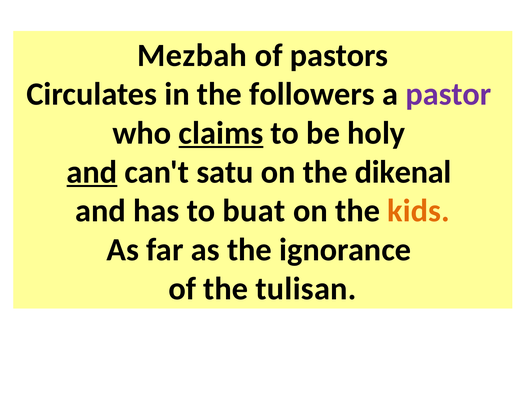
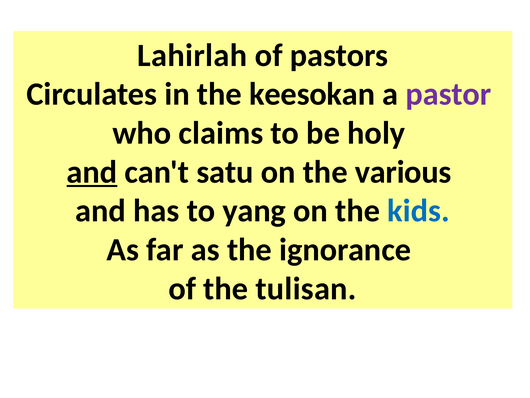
Mezbah: Mezbah -> Lahirlah
followers: followers -> keesokan
claims underline: present -> none
dikenal: dikenal -> various
buat: buat -> yang
kids colour: orange -> blue
